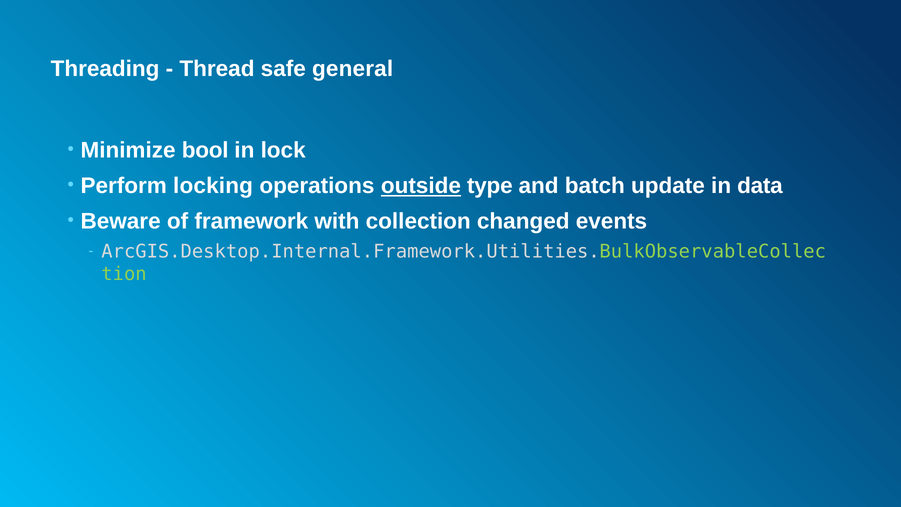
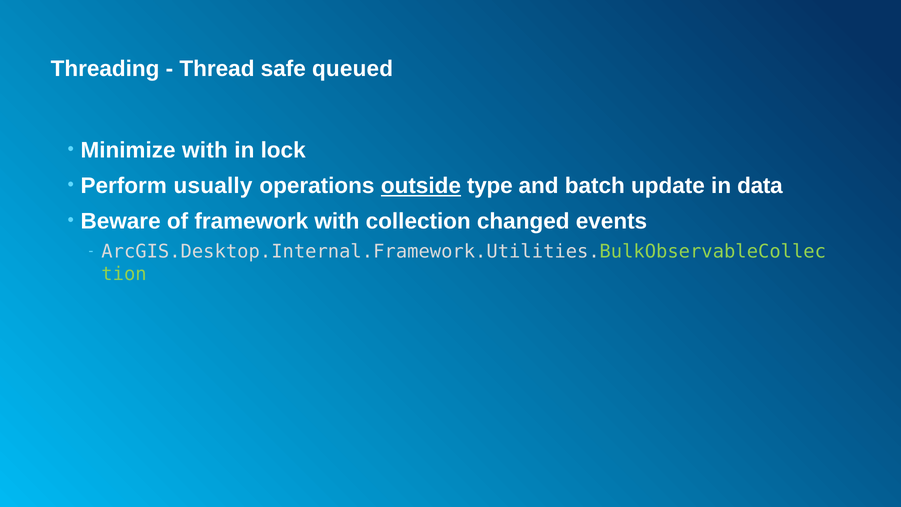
general: general -> queued
Minimize bool: bool -> with
locking: locking -> usually
